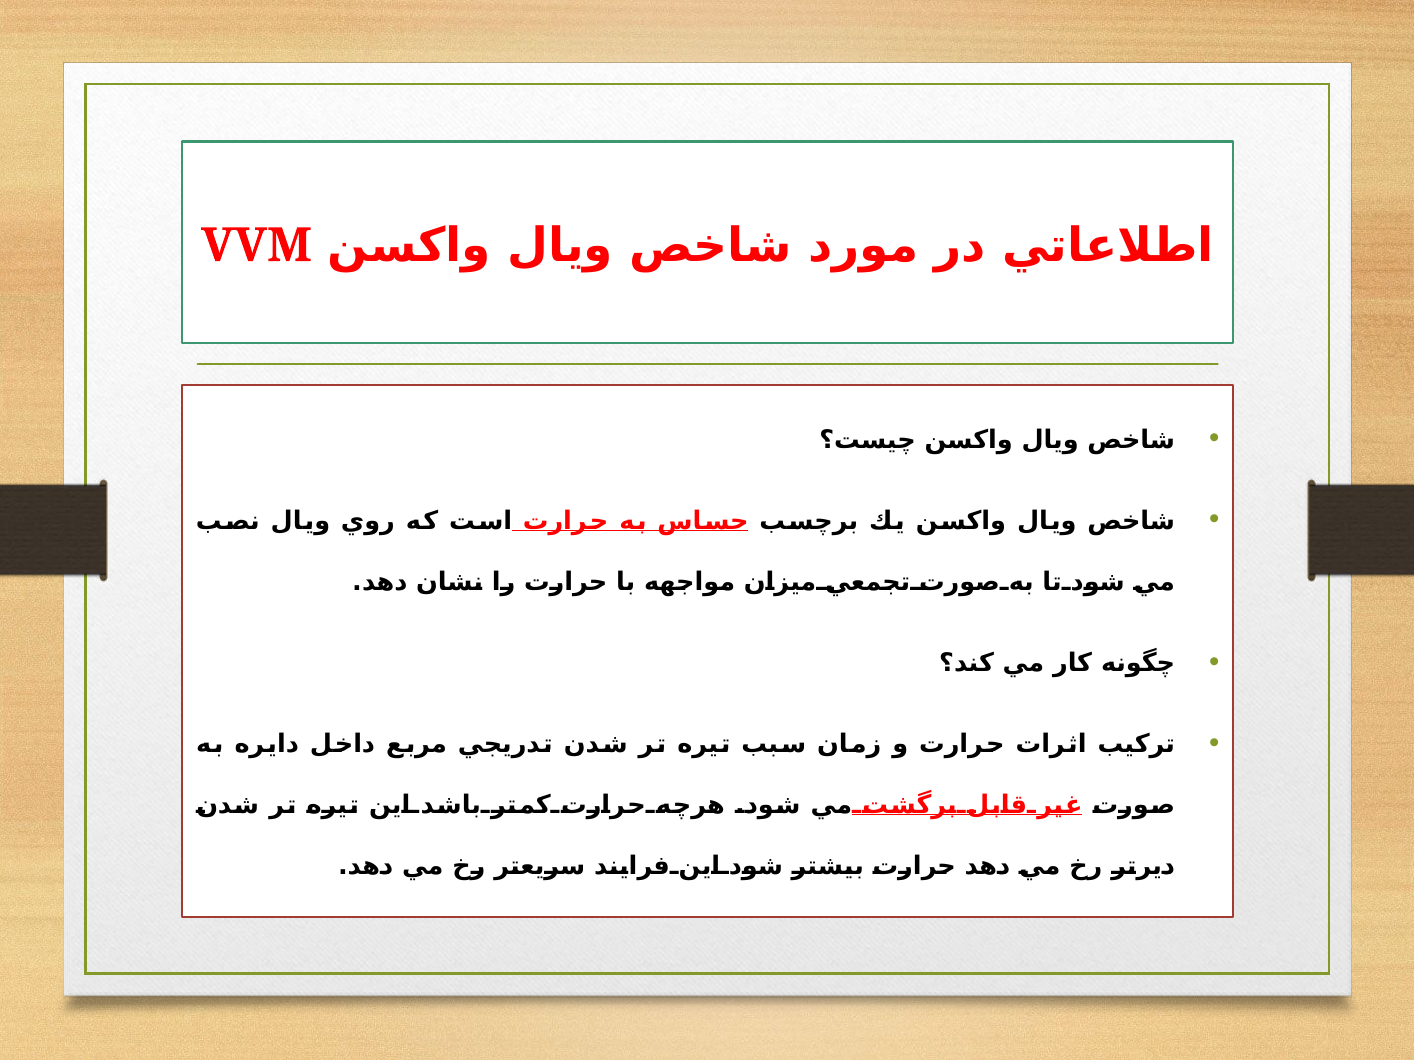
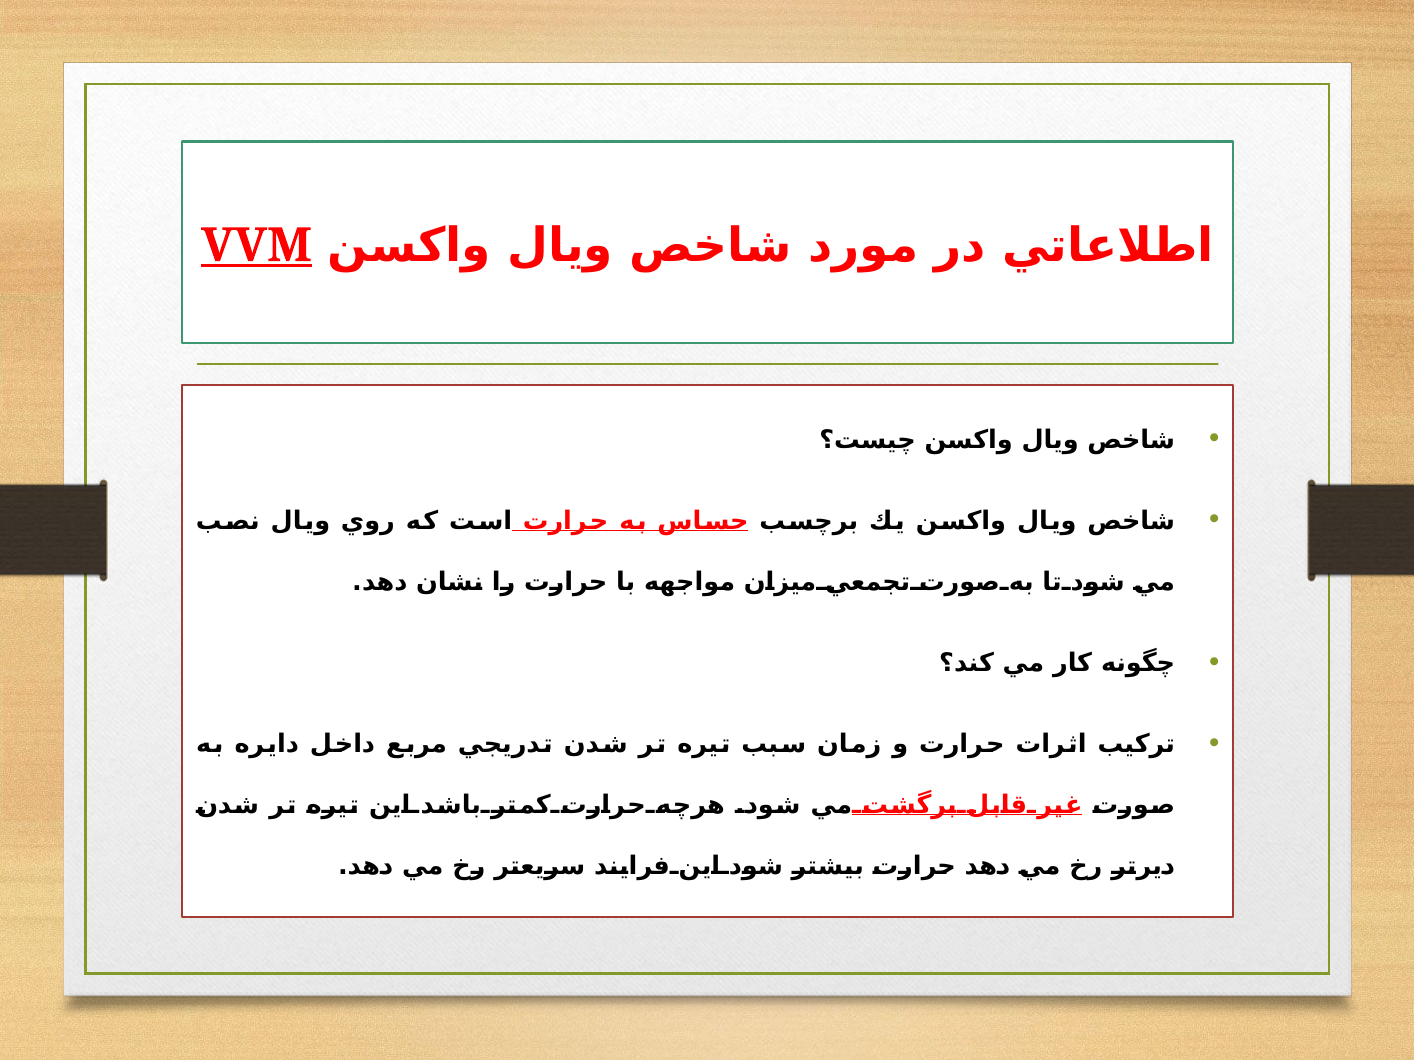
VVM underline: none -> present
